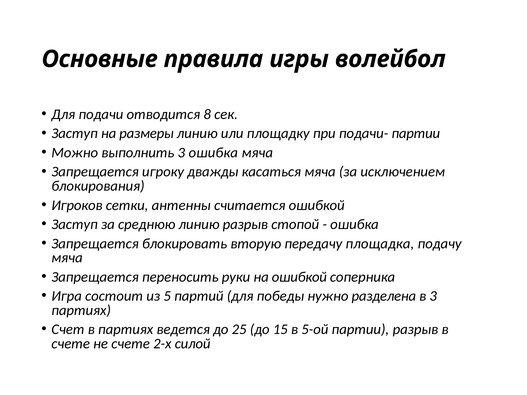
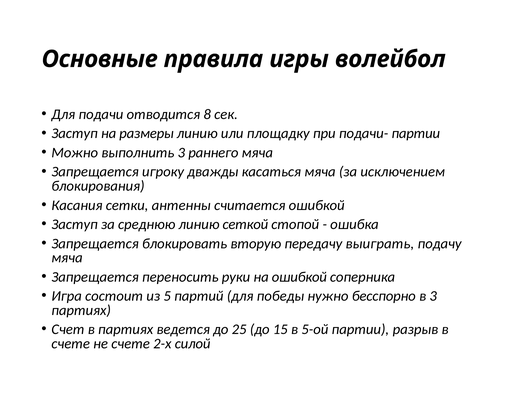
3 ошибка: ошибка -> раннего
Игроков: Игроков -> Касания
линию разрыв: разрыв -> сеткой
площадка: площадка -> выиграть
разделена: разделена -> бесспорно
